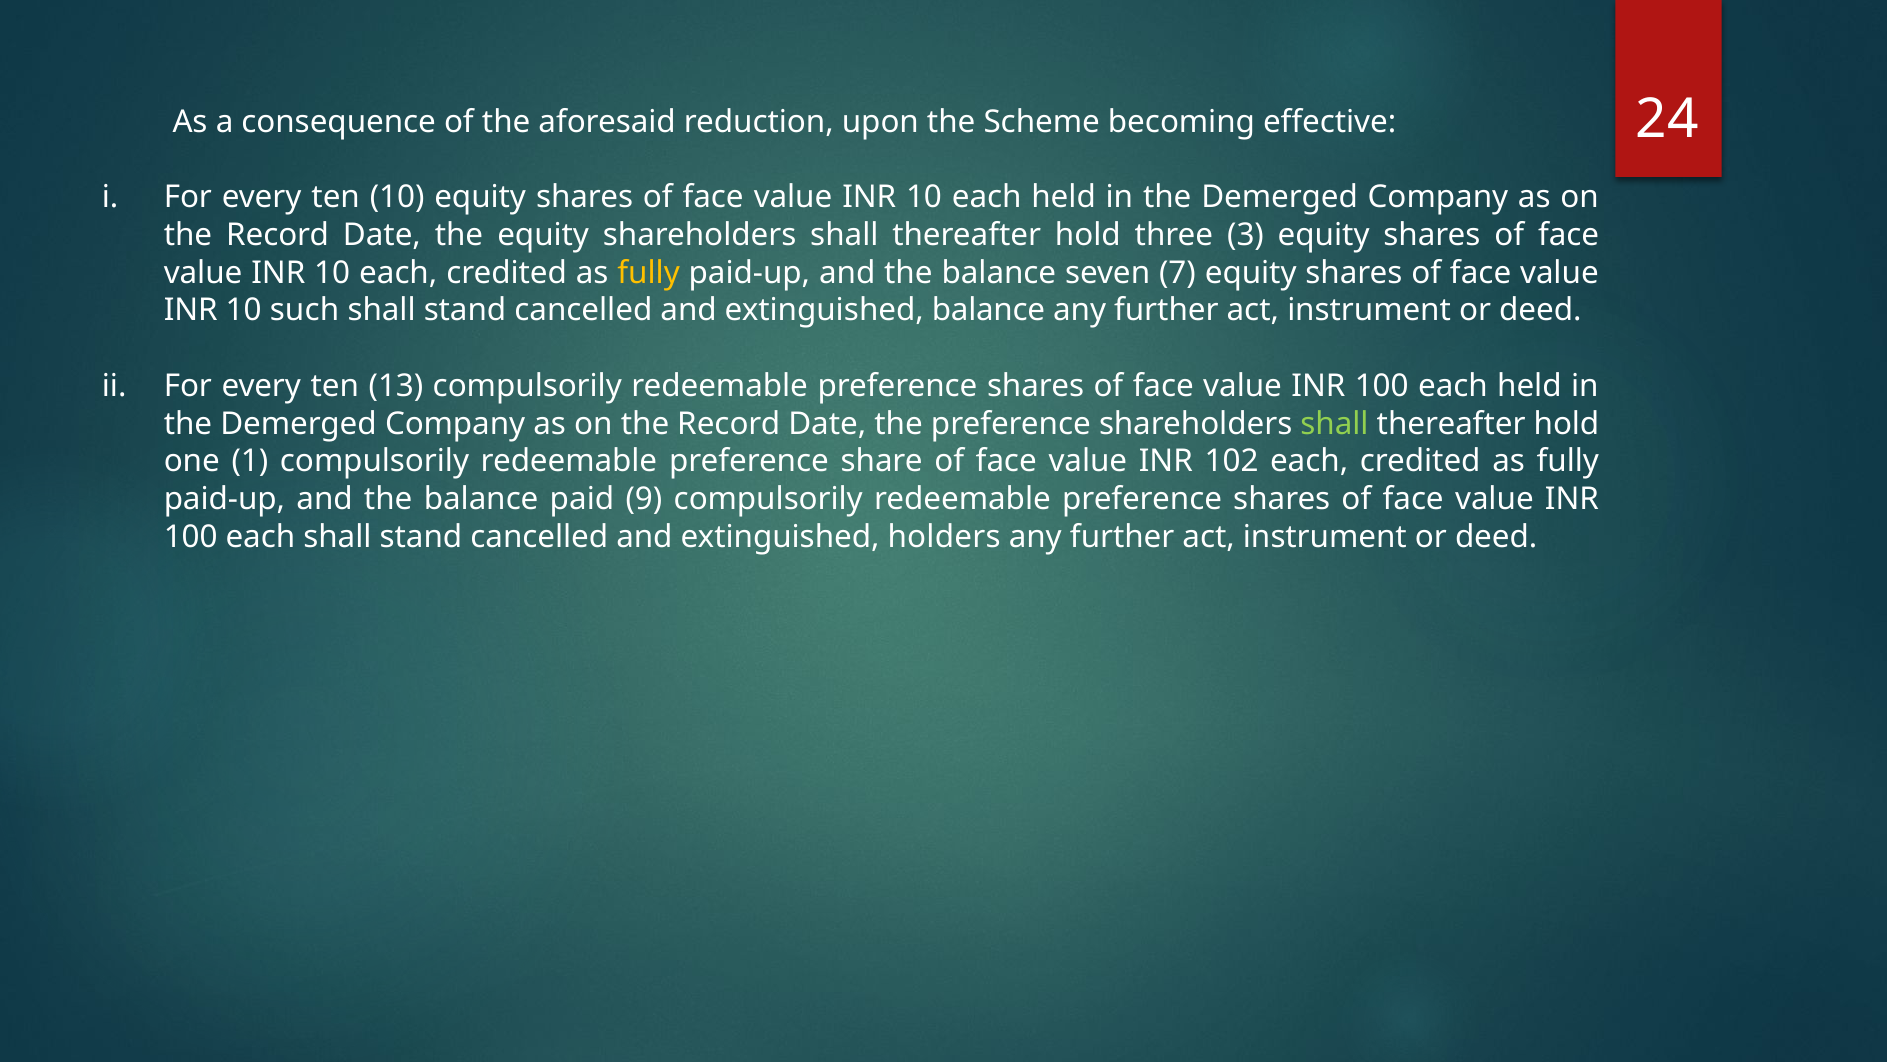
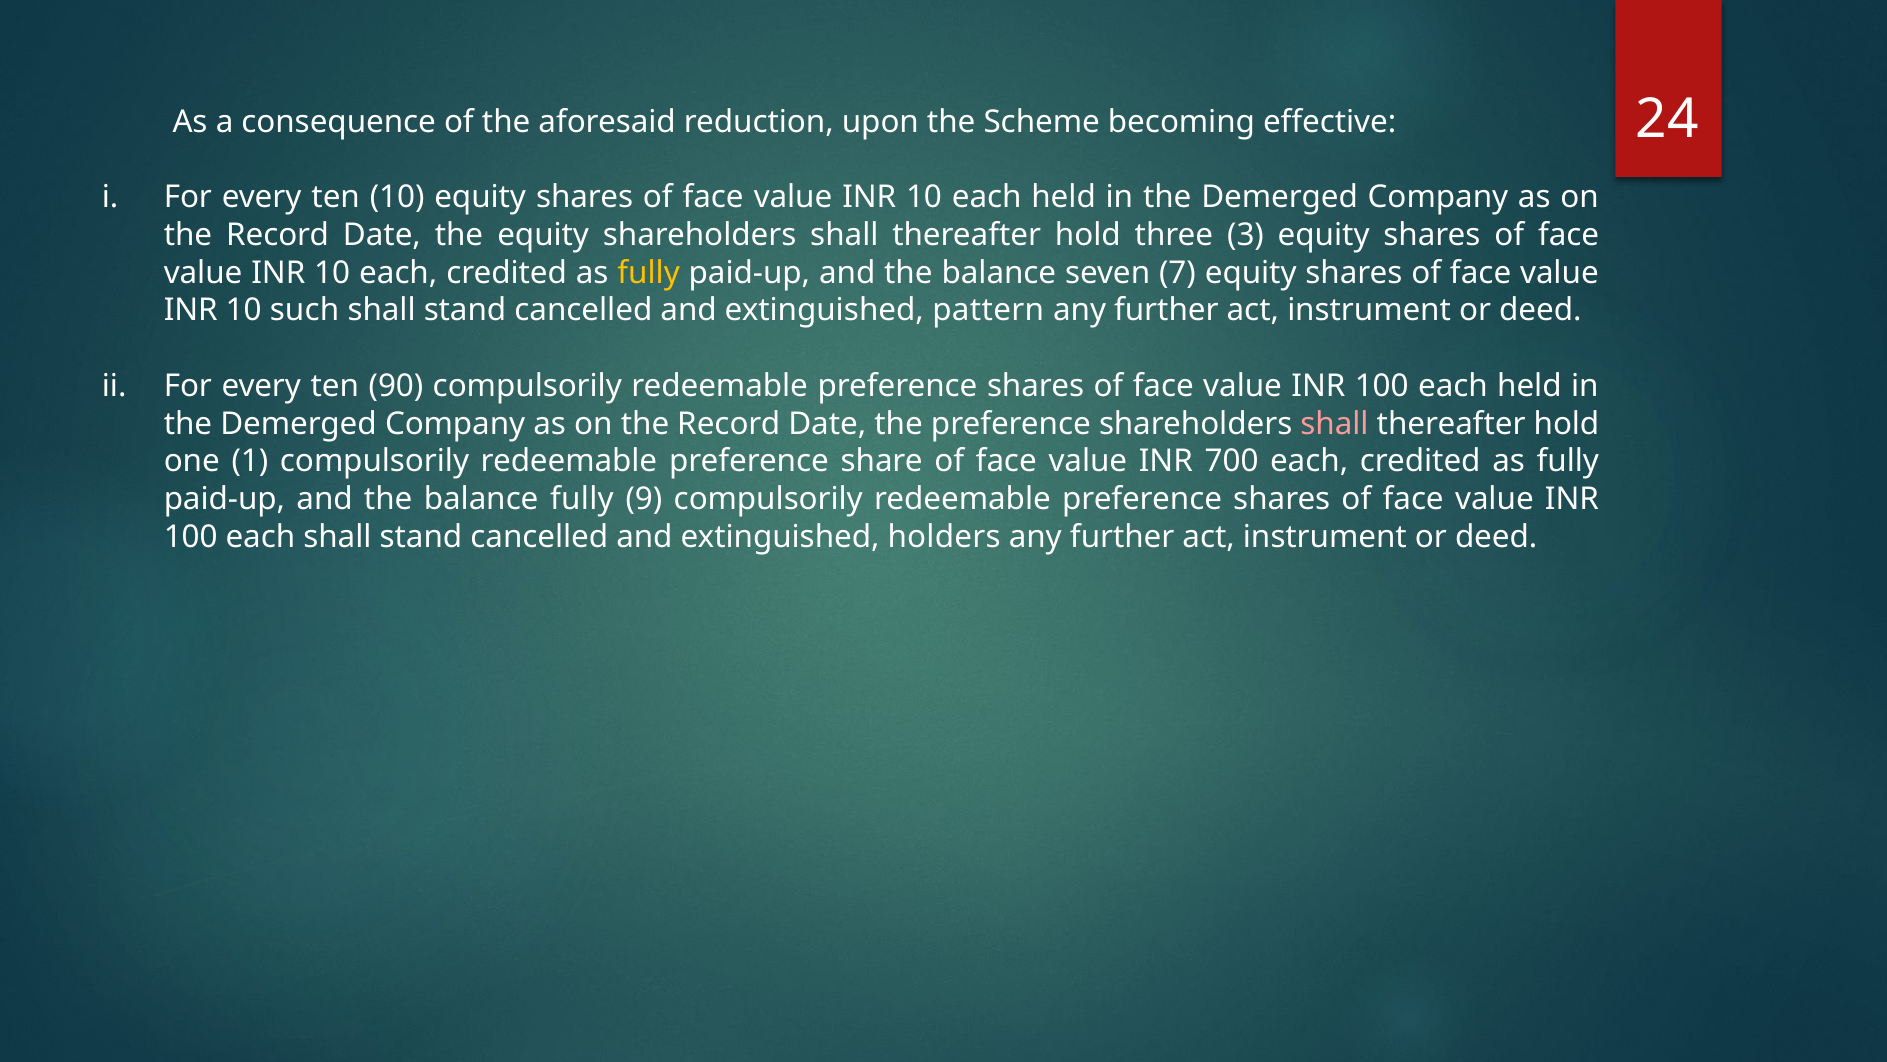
extinguished balance: balance -> pattern
13: 13 -> 90
shall at (1334, 424) colour: light green -> pink
102: 102 -> 700
balance paid: paid -> fully
